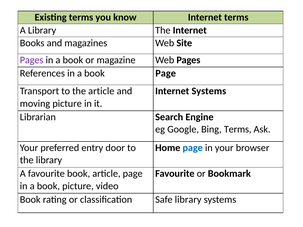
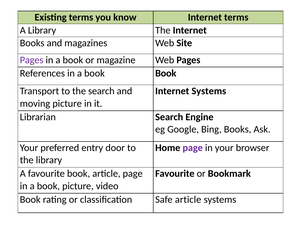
book Page: Page -> Book
the article: article -> search
Bing Terms: Terms -> Books
page at (193, 148) colour: blue -> purple
Safe library: library -> article
